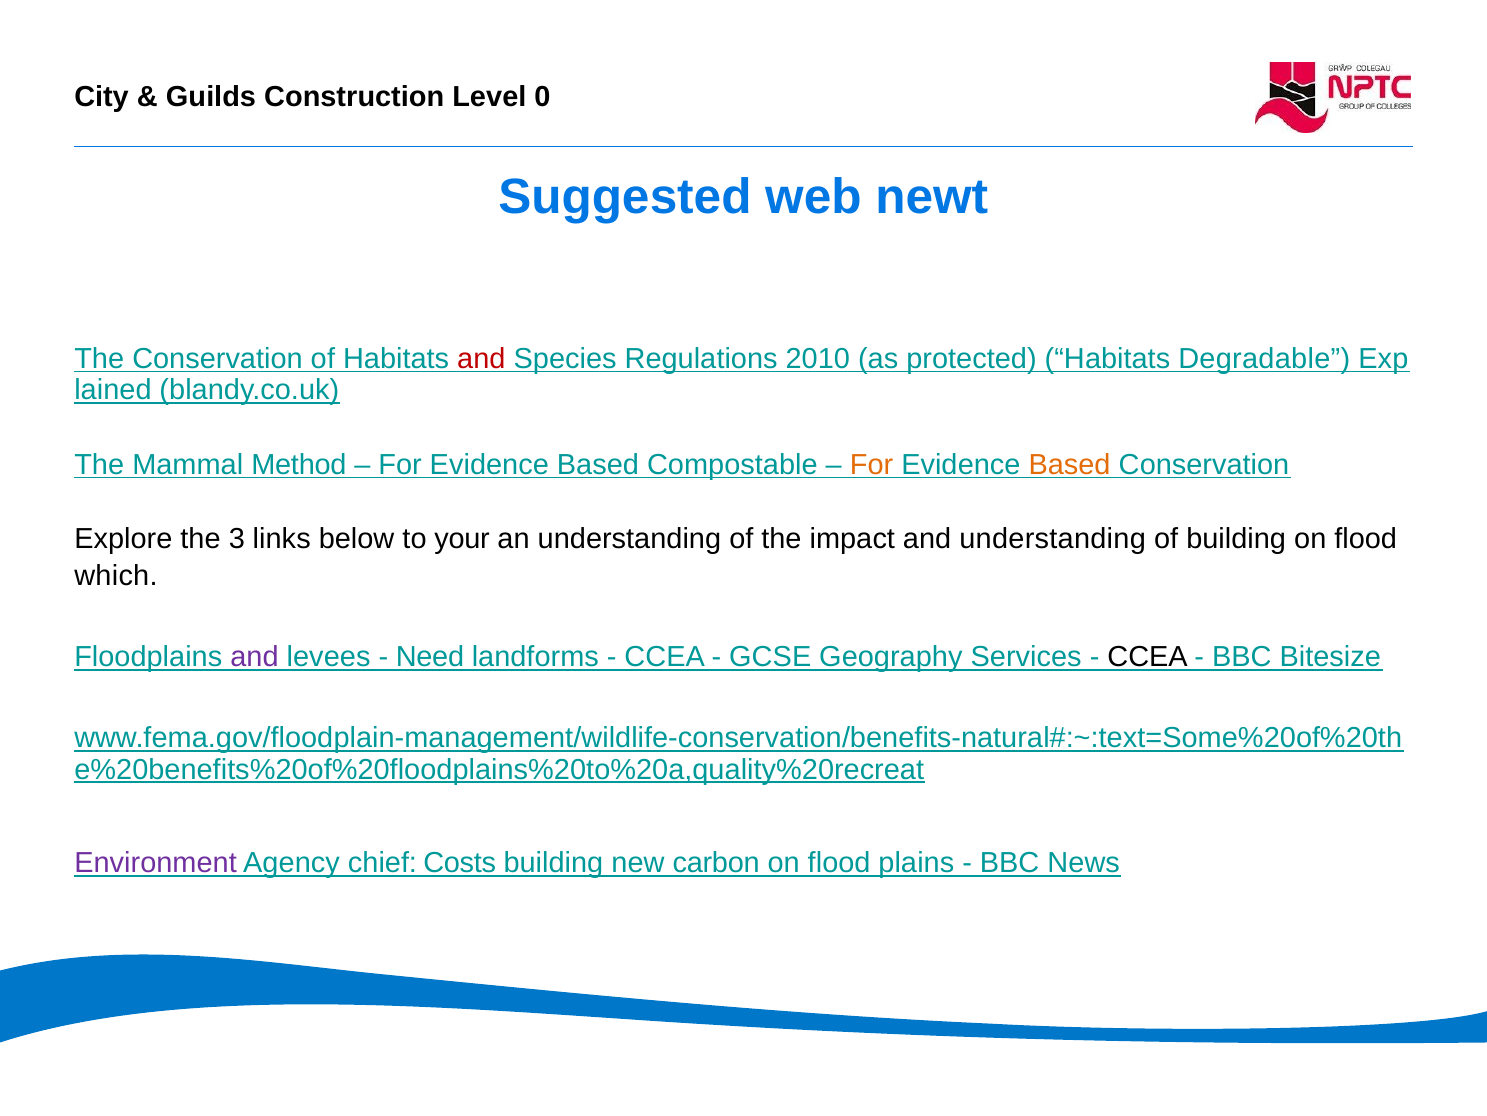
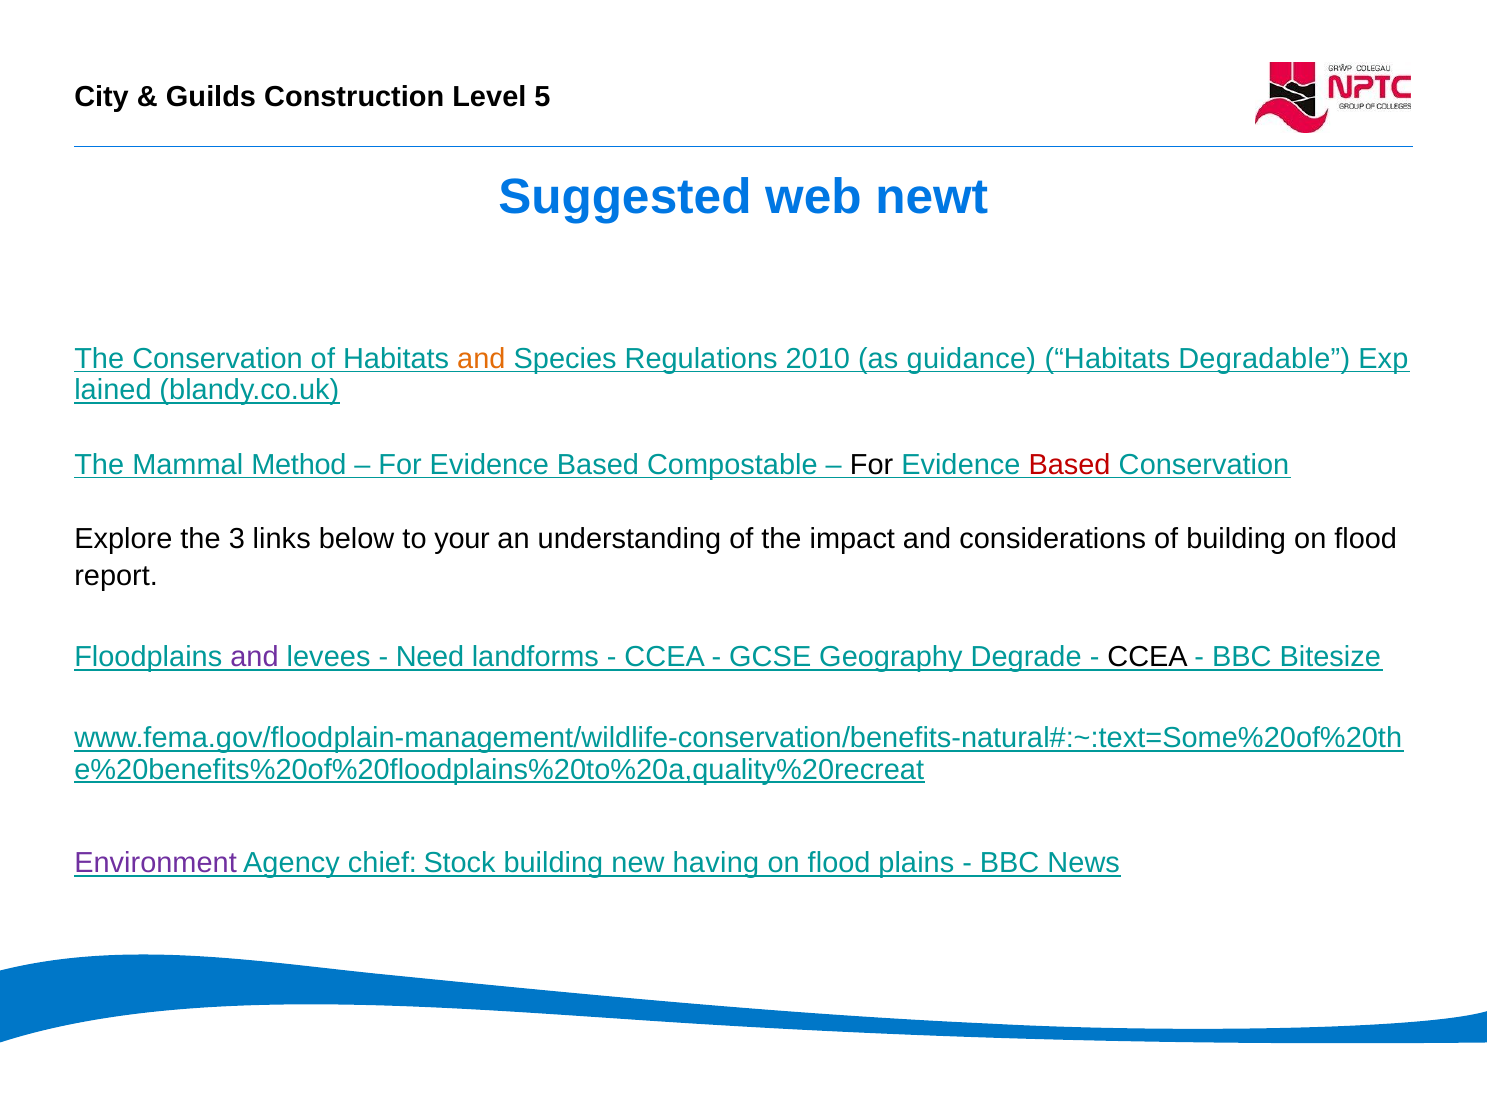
0: 0 -> 5
and at (481, 359) colour: red -> orange
protected: protected -> guidance
For at (872, 464) colour: orange -> black
Based at (1070, 464) colour: orange -> red
and understanding: understanding -> considerations
which: which -> report
Services: Services -> Degrade
Costs: Costs -> Stock
carbon: carbon -> having
